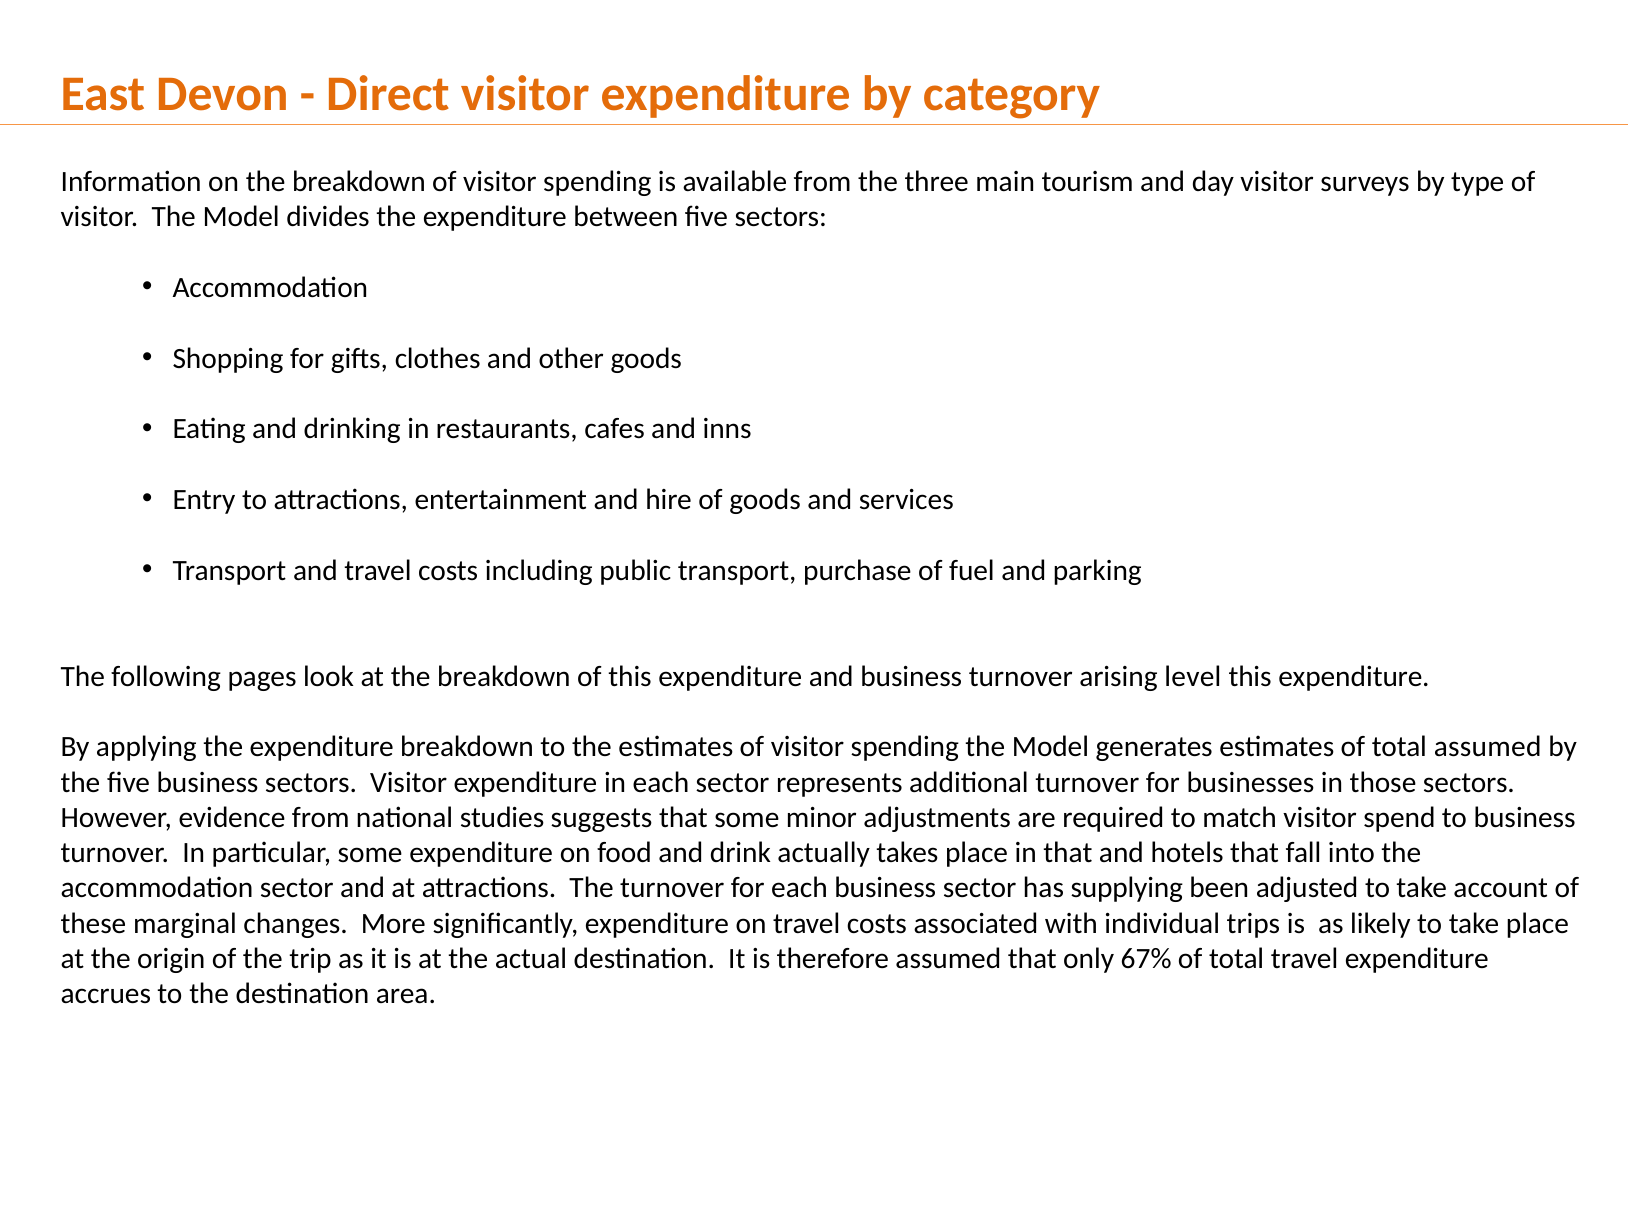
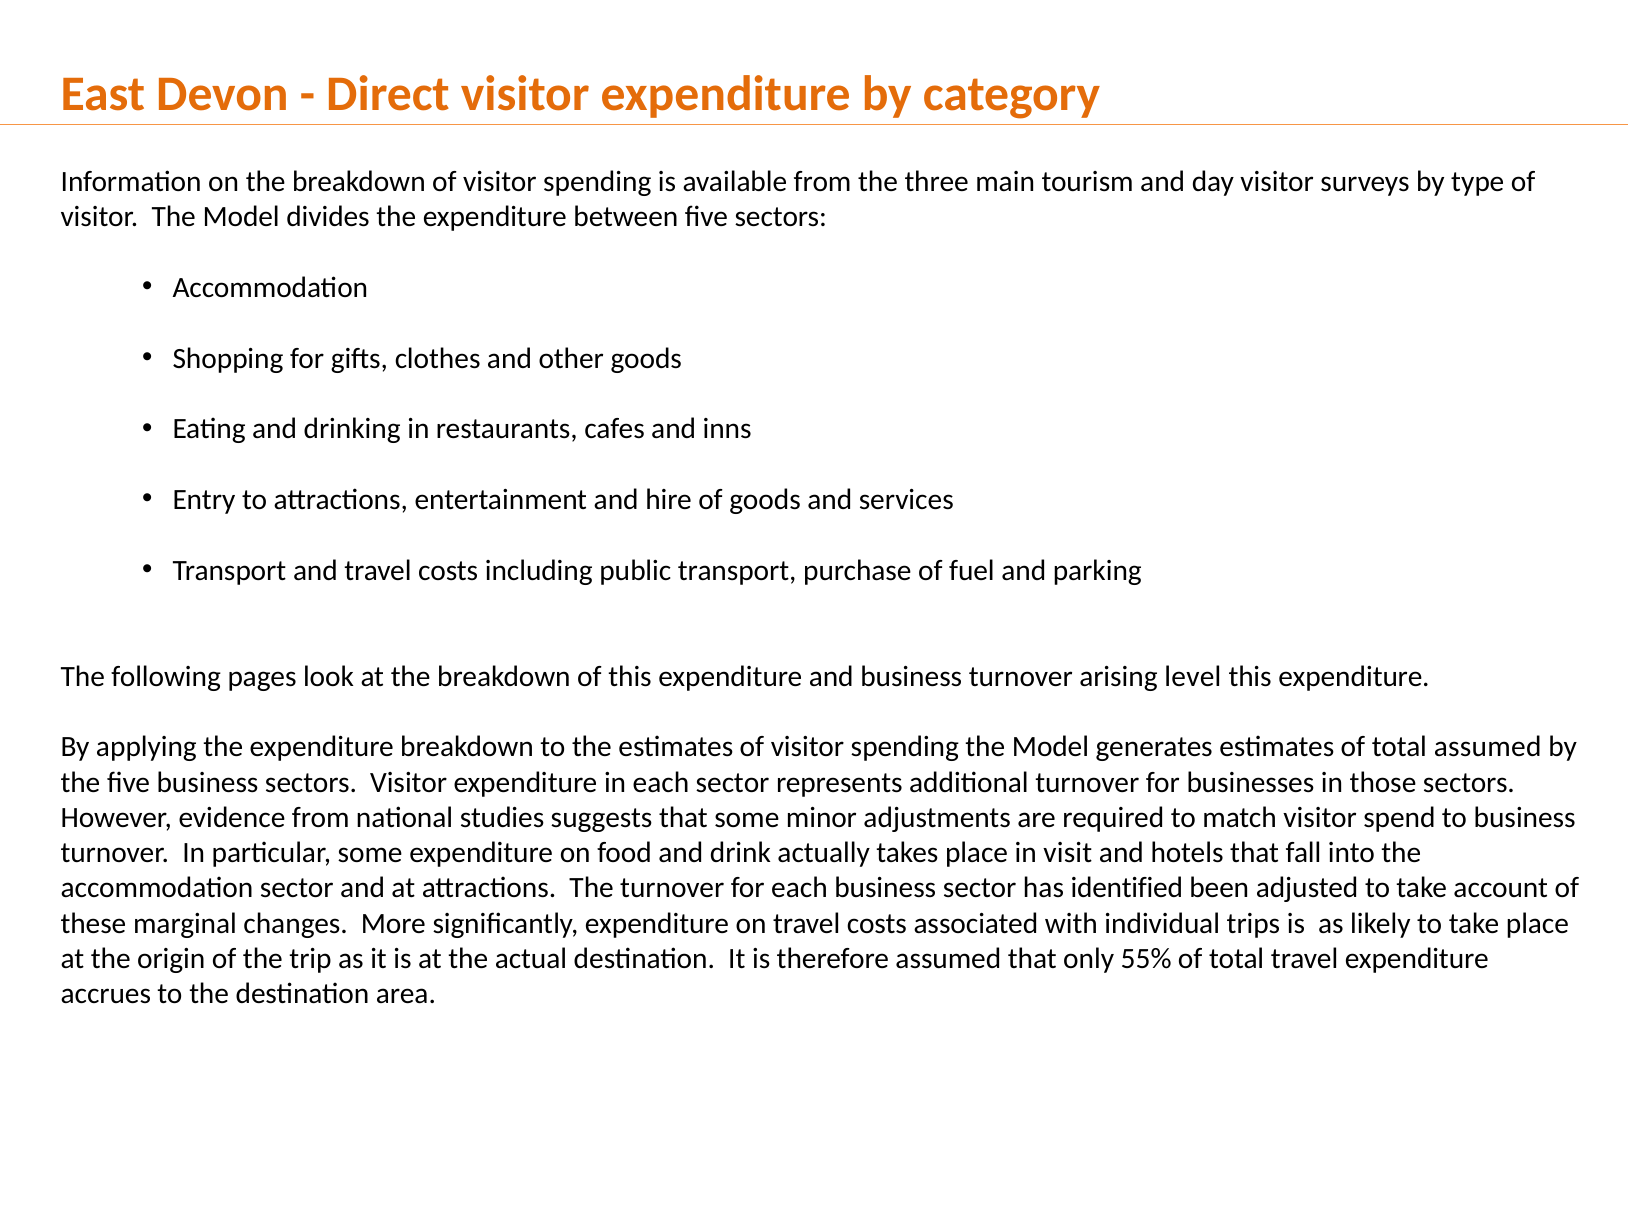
in that: that -> visit
supplying: supplying -> identified
67%: 67% -> 55%
